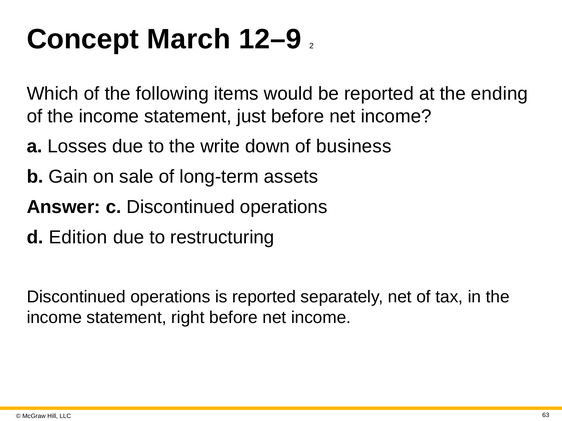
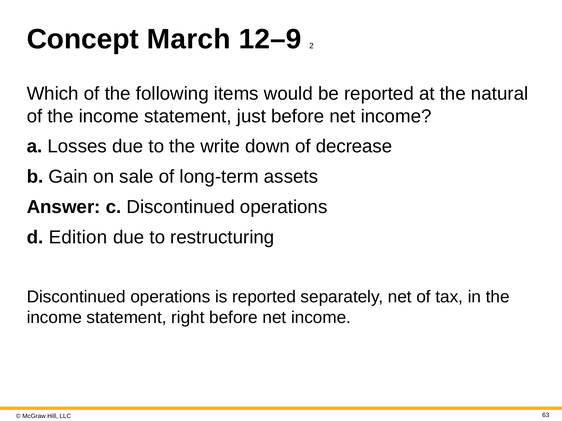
ending: ending -> natural
business: business -> decrease
